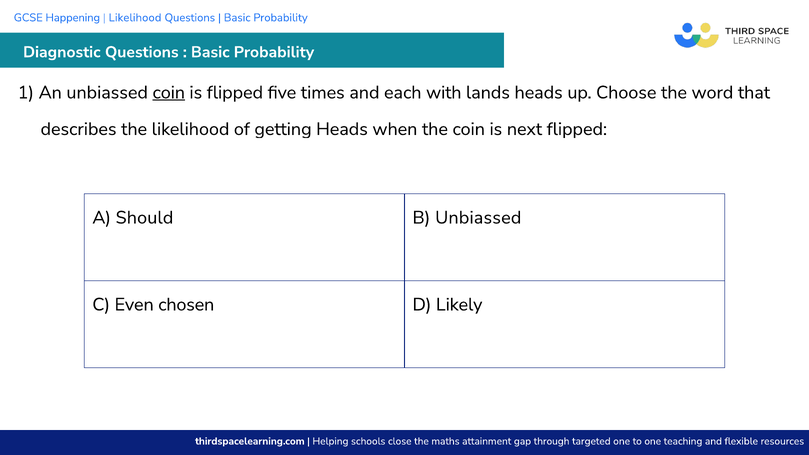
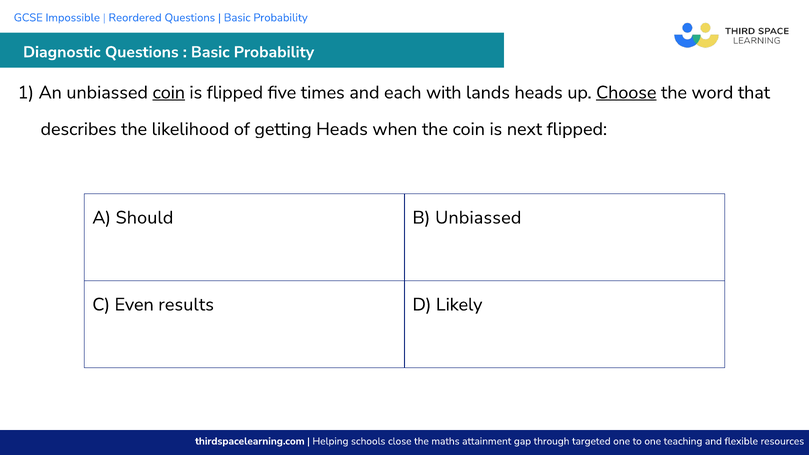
Happening: Happening -> Impossible
Likelihood at (135, 18): Likelihood -> Reordered
Choose underline: none -> present
chosen: chosen -> results
